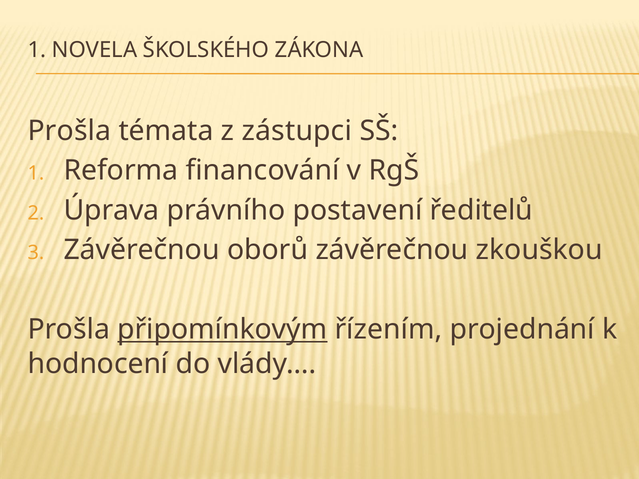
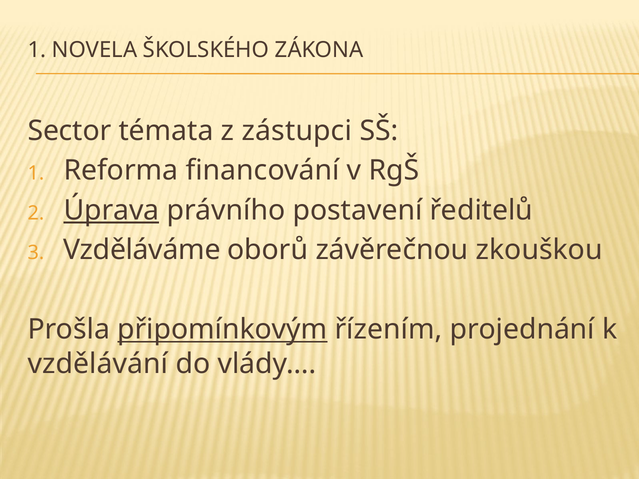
Prošla at (69, 131): Prošla -> Sector
Úprava underline: none -> present
Závěrečnou at (142, 250): Závěrečnou -> Vzděláváme
hodnocení: hodnocení -> vzdělávání
